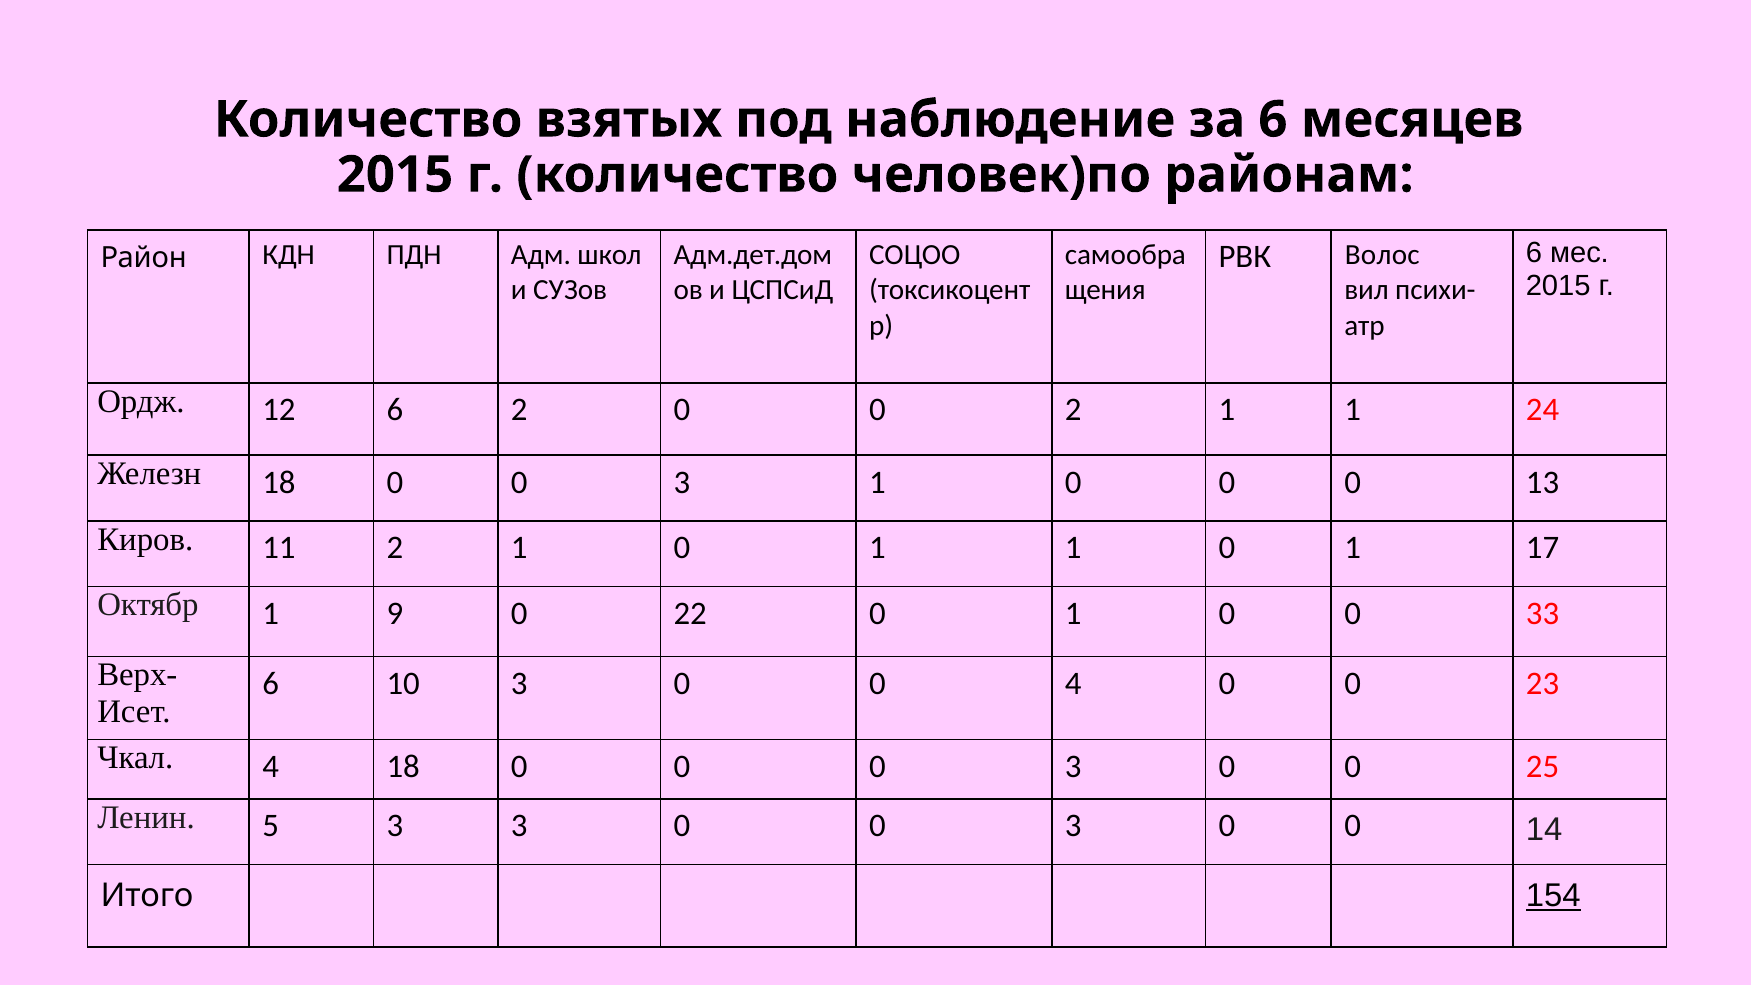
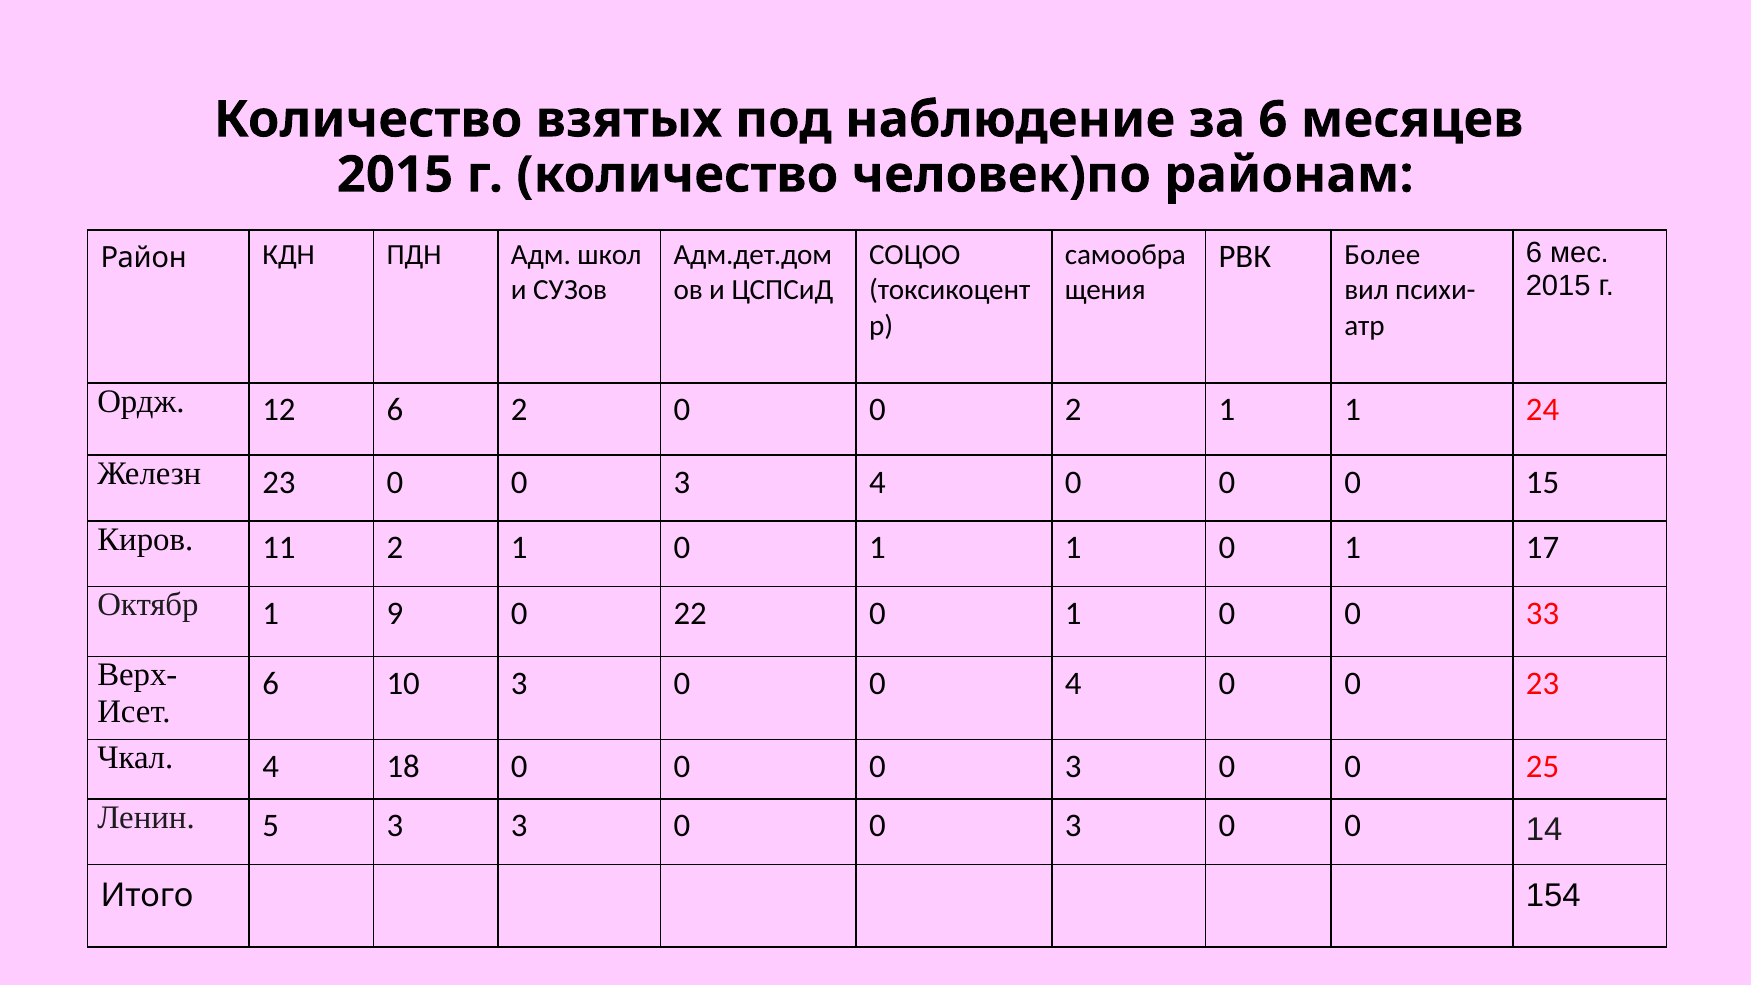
Волос: Волос -> Более
Железн 18: 18 -> 23
3 1: 1 -> 4
13: 13 -> 15
154 underline: present -> none
